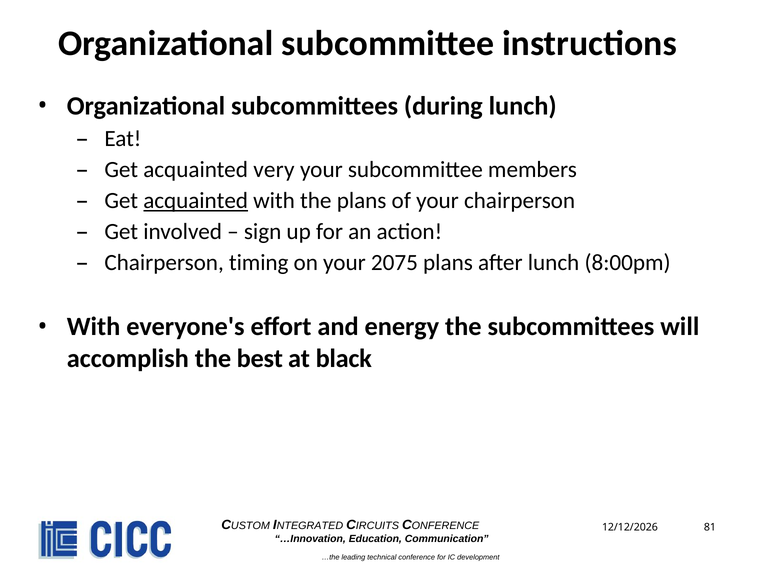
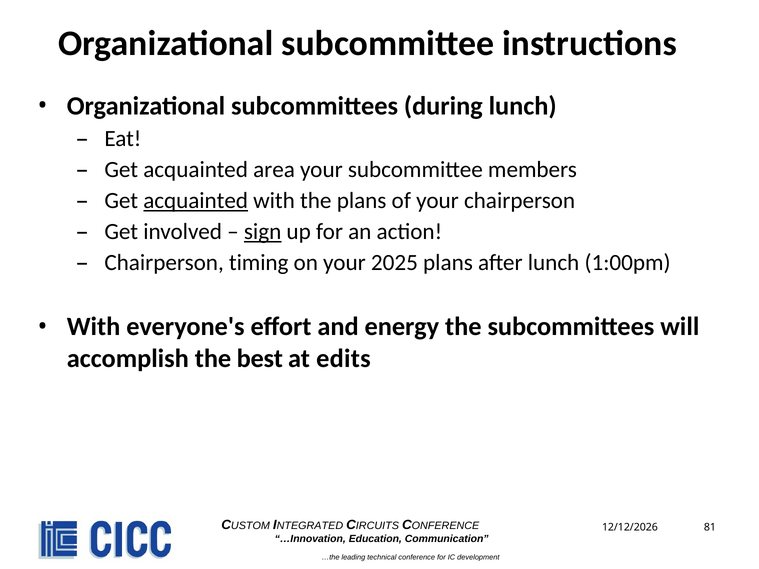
very: very -> area
sign underline: none -> present
2075: 2075 -> 2025
8:00pm: 8:00pm -> 1:00pm
black: black -> edits
